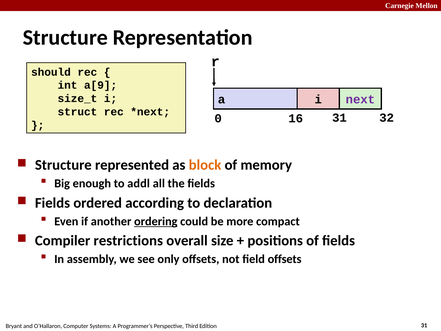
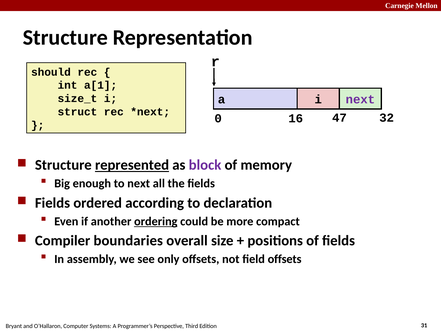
a[9: a[9 -> a[1
16 31: 31 -> 47
represented underline: none -> present
block colour: orange -> purple
to addl: addl -> next
restrictions: restrictions -> boundaries
